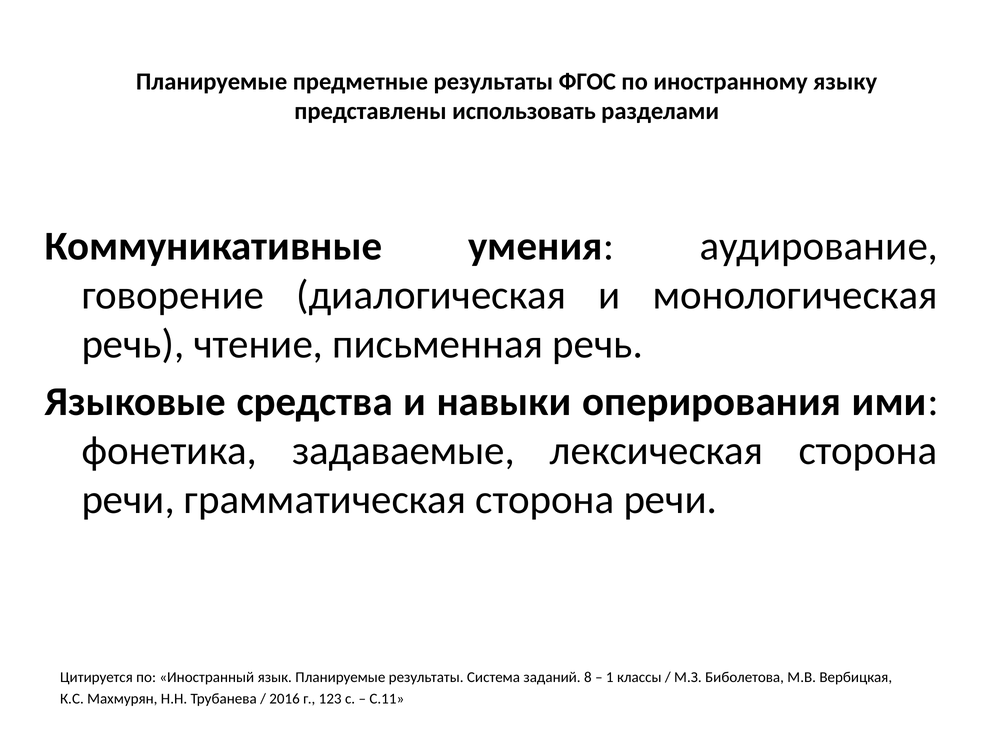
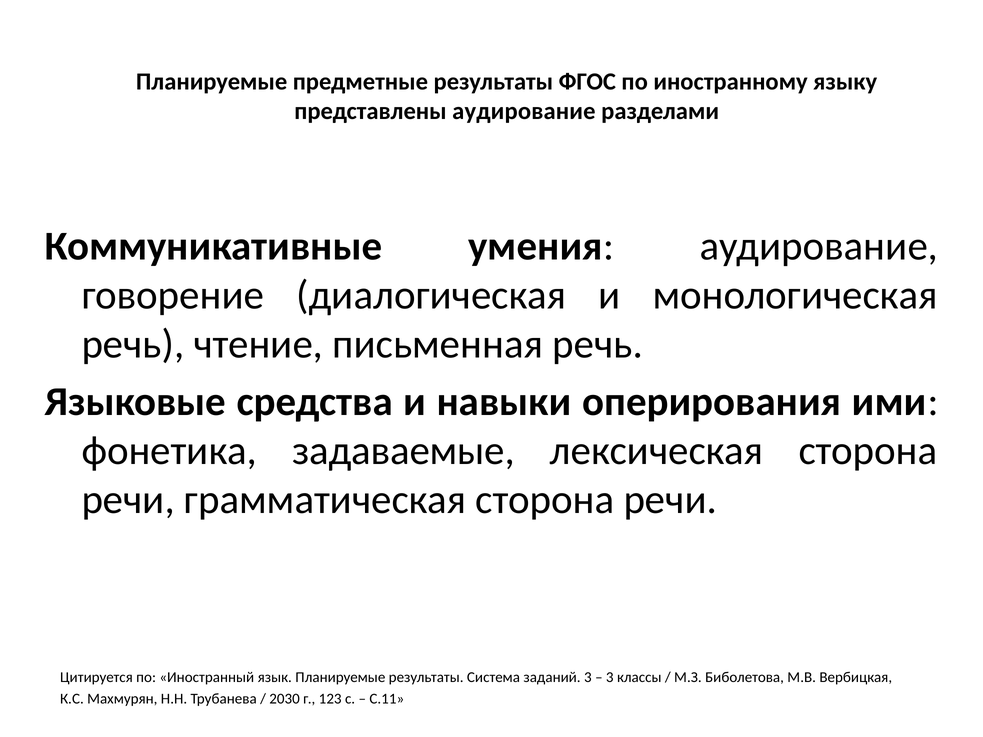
представлены использовать: использовать -> аудирование
заданий 8: 8 -> 3
1 at (610, 678): 1 -> 3
2016: 2016 -> 2030
